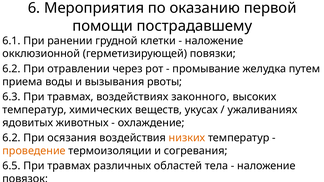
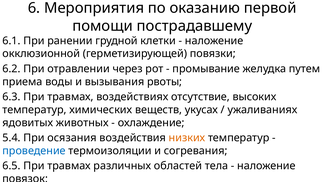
законного: законного -> отсутствие
6.2 at (12, 138): 6.2 -> 5.4
проведение colour: orange -> blue
